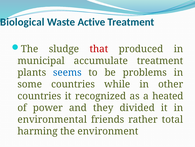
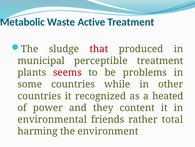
Biological: Biological -> Metabolic
accumulate: accumulate -> perceptible
seems colour: blue -> red
divided: divided -> content
